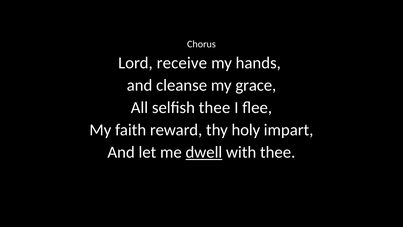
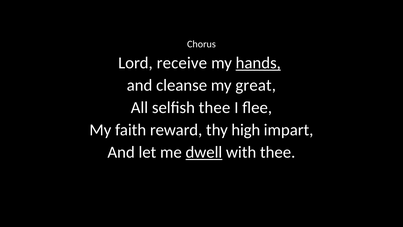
hands underline: none -> present
grace: grace -> great
holy: holy -> high
